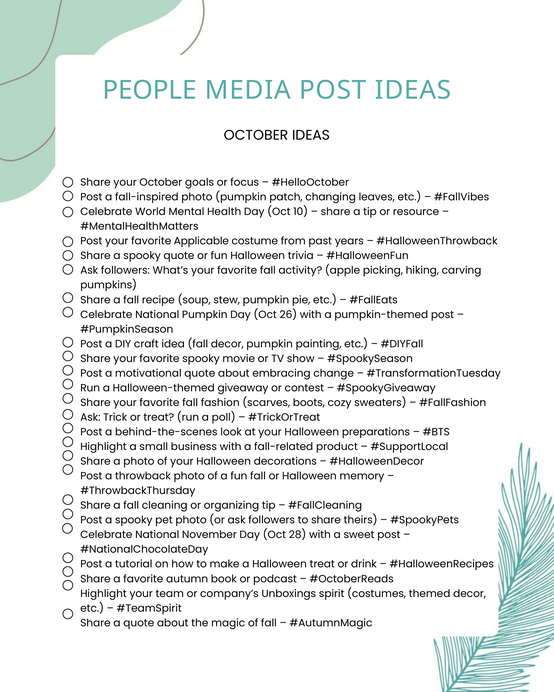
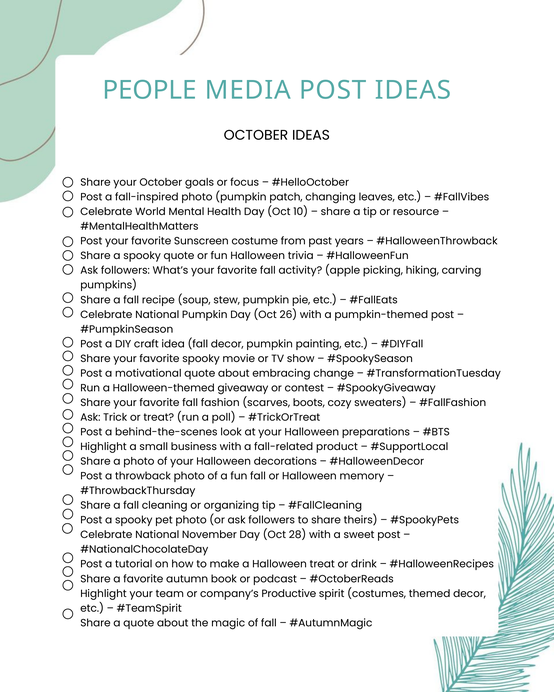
Applicable: Applicable -> Sunscreen
Unboxings: Unboxings -> Productive
